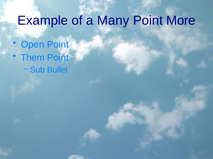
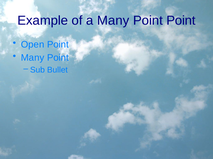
Point More: More -> Point
Them at (33, 58): Them -> Many
